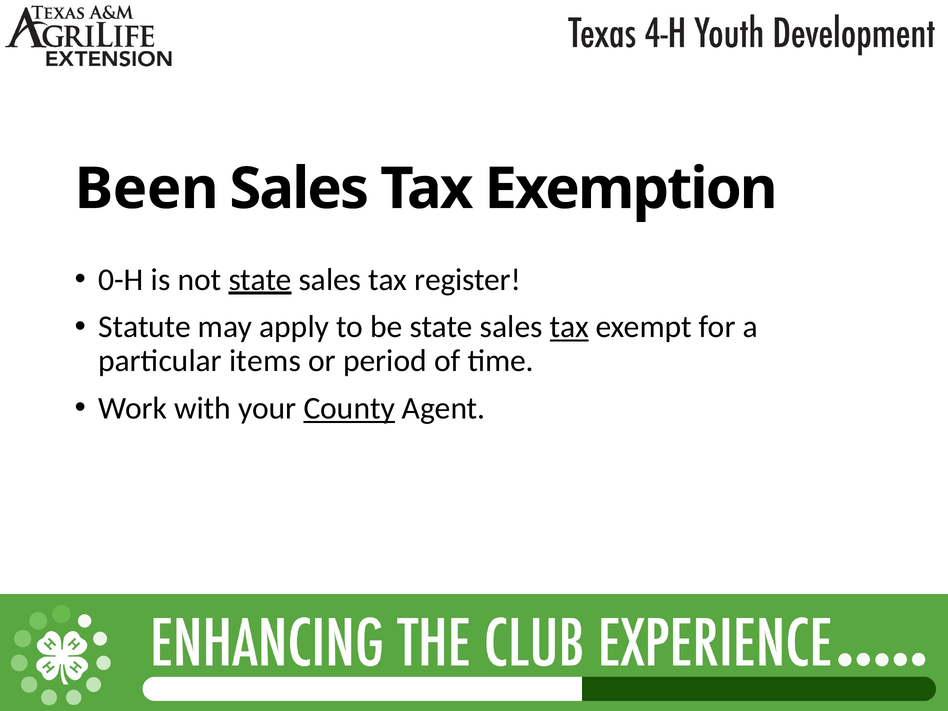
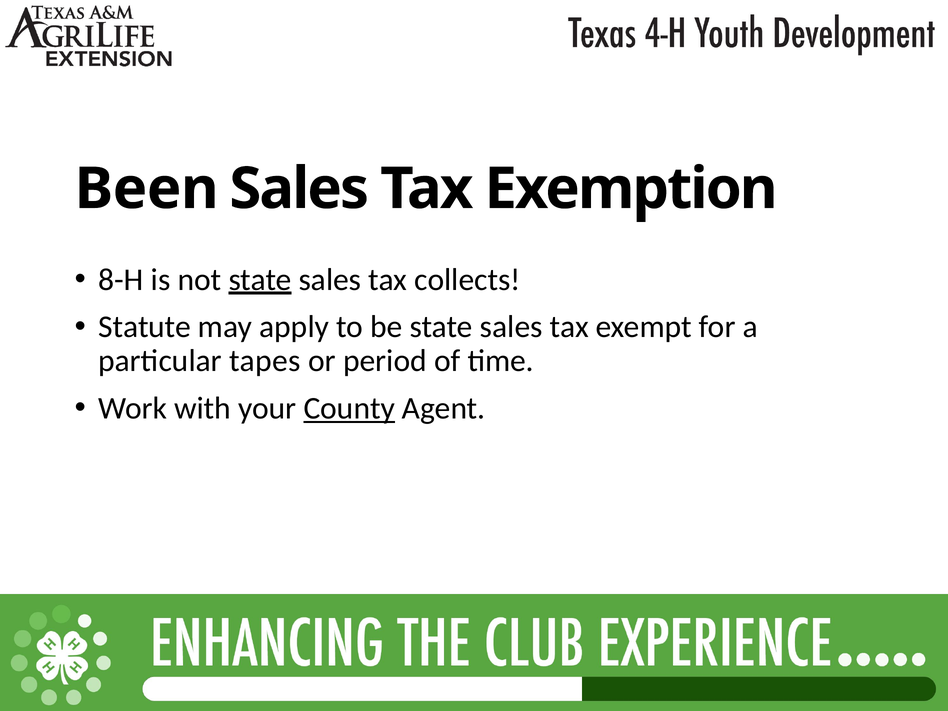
0-H: 0-H -> 8-H
register: register -> collects
tax at (569, 327) underline: present -> none
items: items -> tapes
